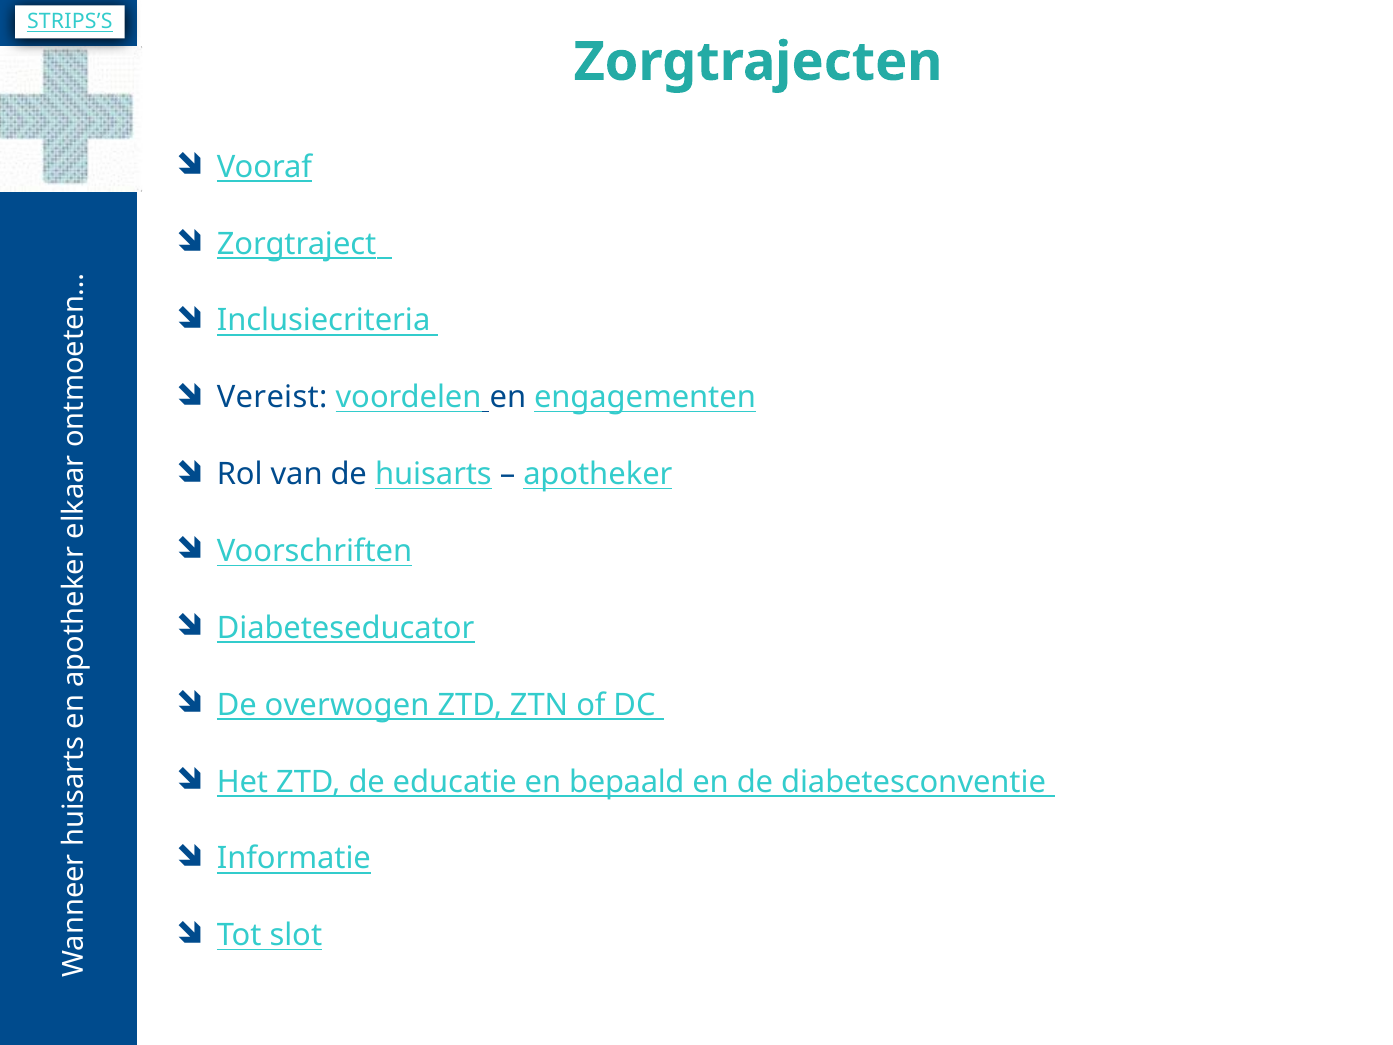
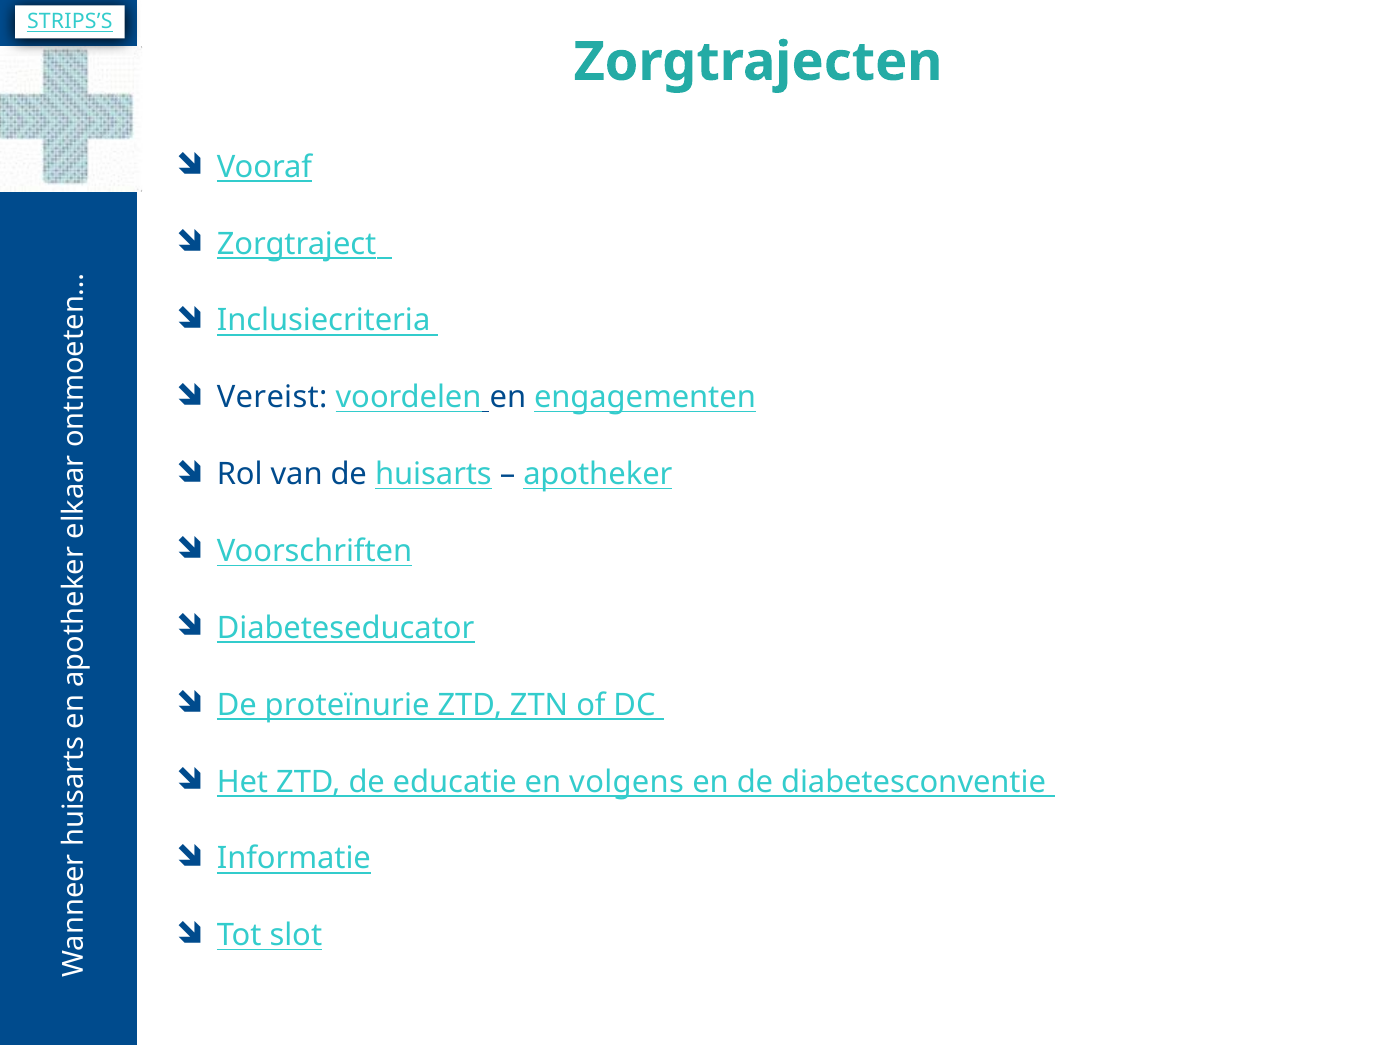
overwogen: overwogen -> proteïnurie
bepaald: bepaald -> volgens
